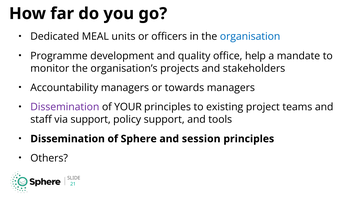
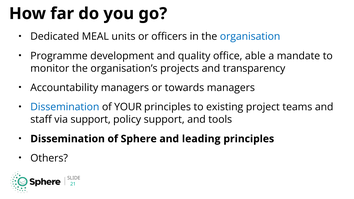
help: help -> able
stakeholders: stakeholders -> transparency
Dissemination at (65, 107) colour: purple -> blue
session: session -> leading
